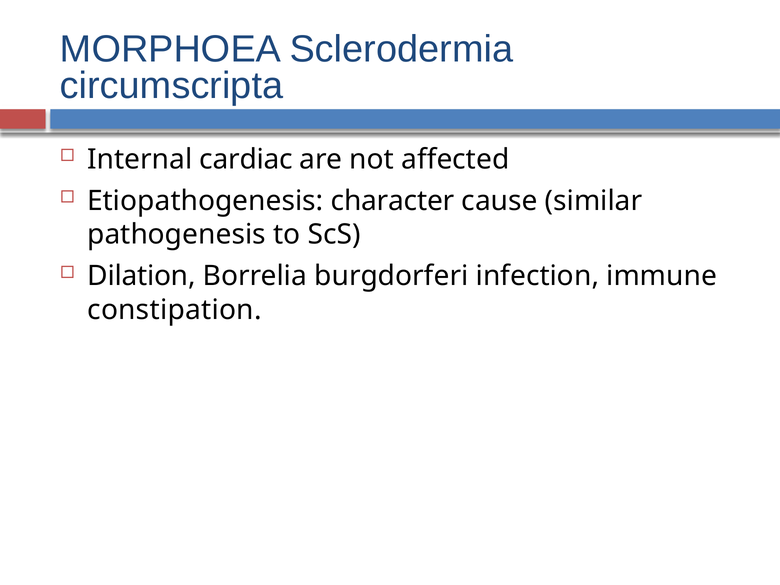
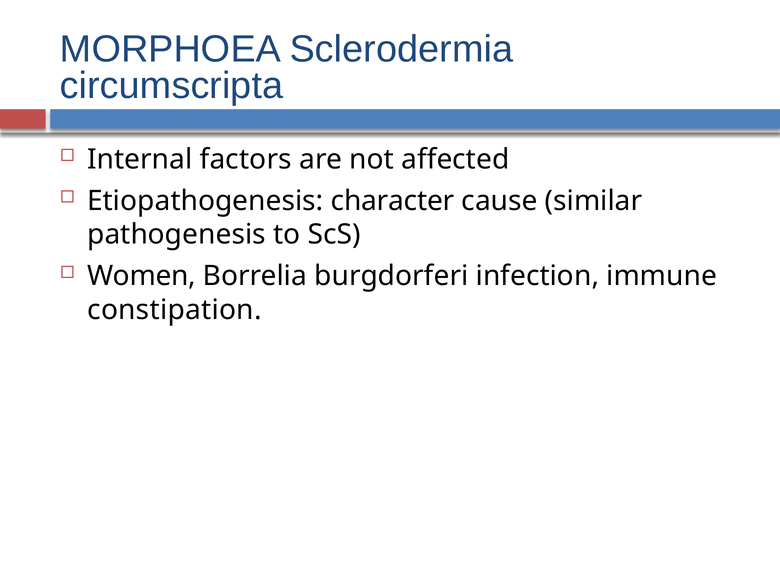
cardiac: cardiac -> factors
Dilation: Dilation -> Women
